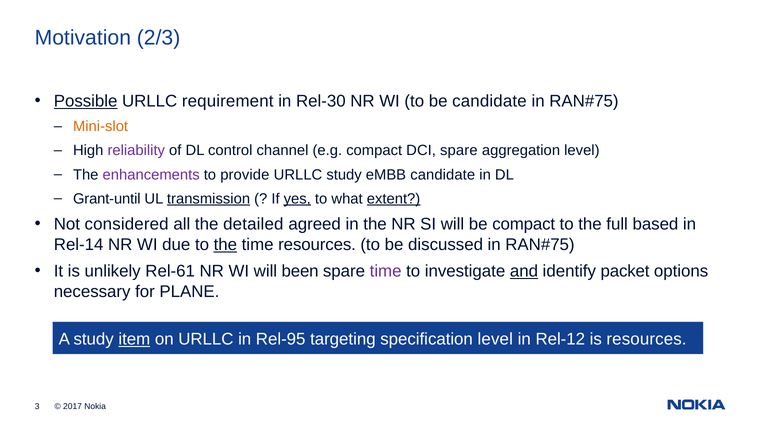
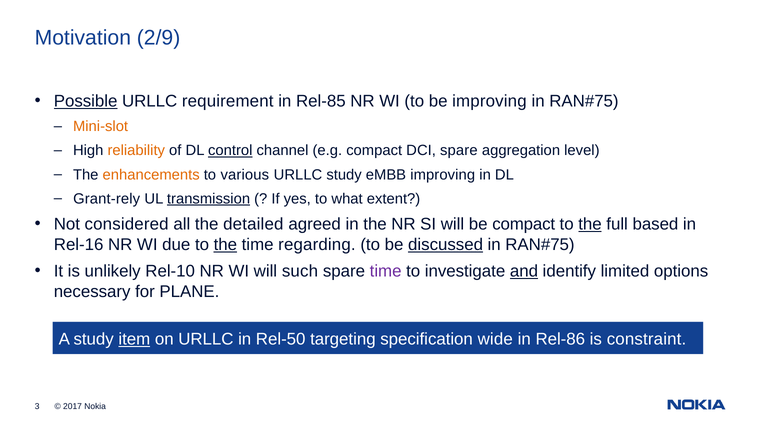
2/3: 2/3 -> 2/9
Rel-30: Rel-30 -> Rel-85
be candidate: candidate -> improving
reliability colour: purple -> orange
control underline: none -> present
enhancements colour: purple -> orange
provide: provide -> various
eMBB candidate: candidate -> improving
Grant-until: Grant-until -> Grant-rely
yes underline: present -> none
extent underline: present -> none
the at (590, 224) underline: none -> present
Rel-14: Rel-14 -> Rel-16
time resources: resources -> regarding
discussed underline: none -> present
Rel-61: Rel-61 -> Rel-10
been: been -> such
packet: packet -> limited
Rel-95: Rel-95 -> Rel-50
specification level: level -> wide
Rel-12: Rel-12 -> Rel-86
is resources: resources -> constraint
